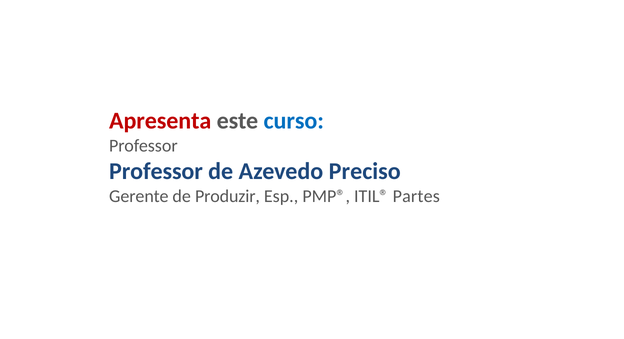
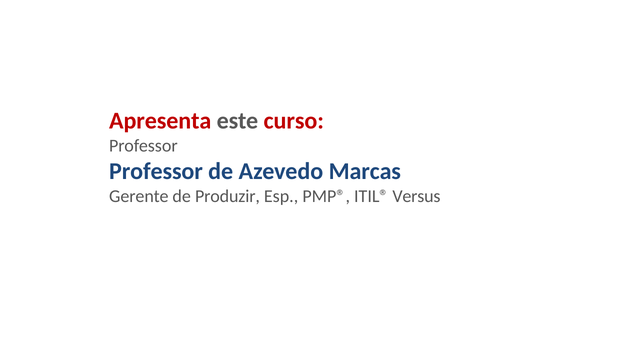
curso colour: blue -> red
Preciso: Preciso -> Marcas
Partes: Partes -> Versus
